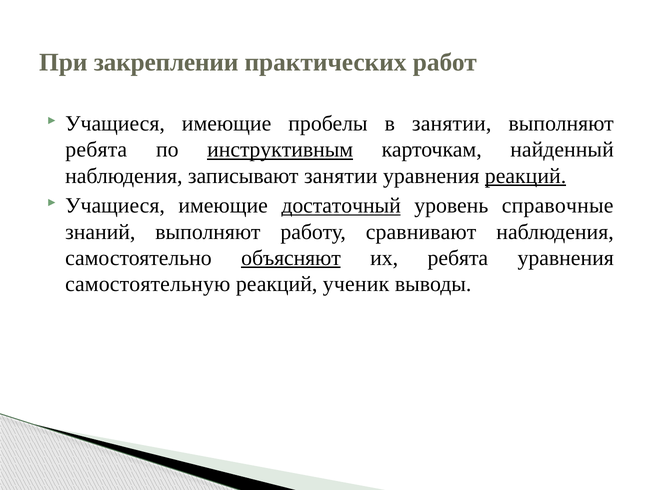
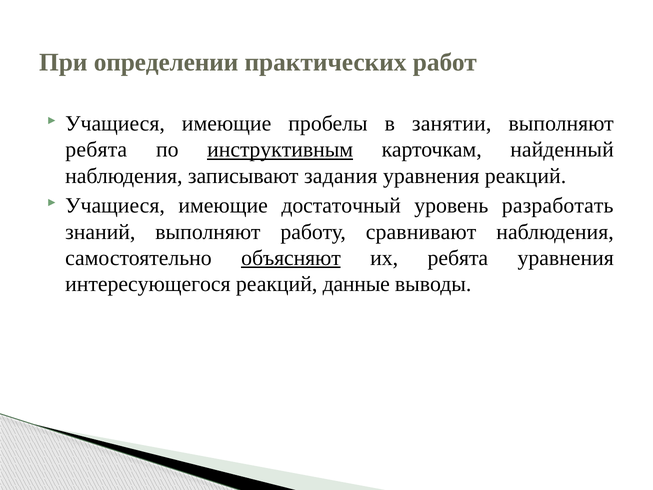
закреплении: закреплении -> определении
записывают занятии: занятии -> задания
реакций at (526, 176) underline: present -> none
достаточный underline: present -> none
справочные: справочные -> разработать
самостоятельную: самостоятельную -> интересующегося
ученик: ученик -> данные
